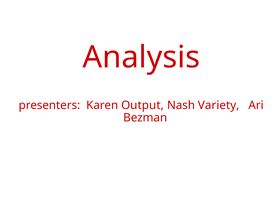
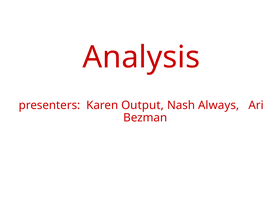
Variety: Variety -> Always
